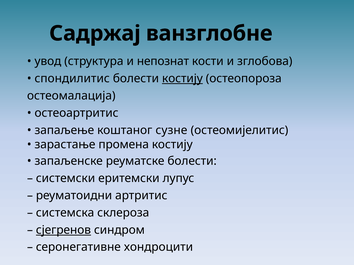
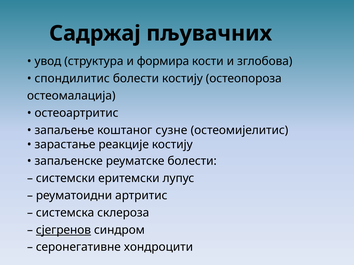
ванзглобне: ванзглобне -> пљувачних
непознат: непознат -> формира
костију at (182, 79) underline: present -> none
промена: промена -> реакције
